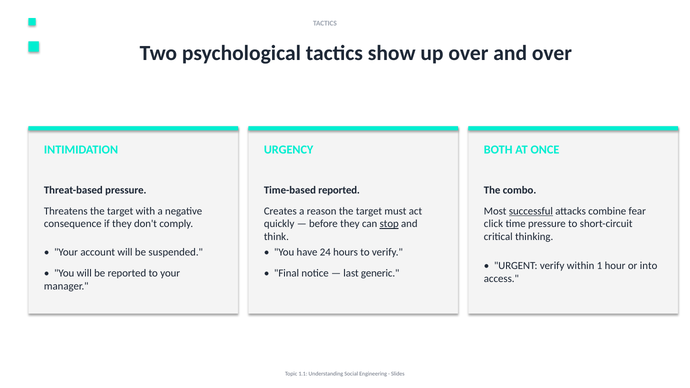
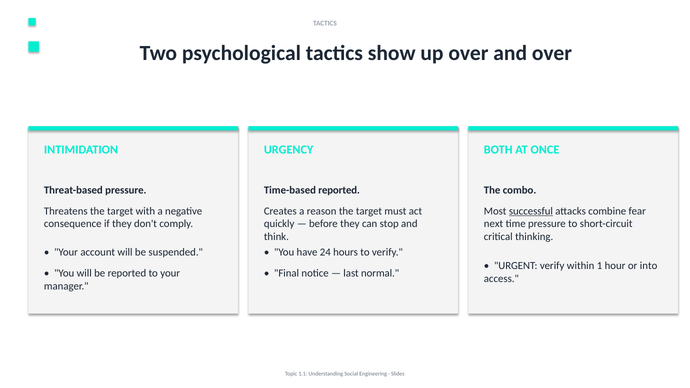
stop underline: present -> none
click: click -> next
generic: generic -> normal
